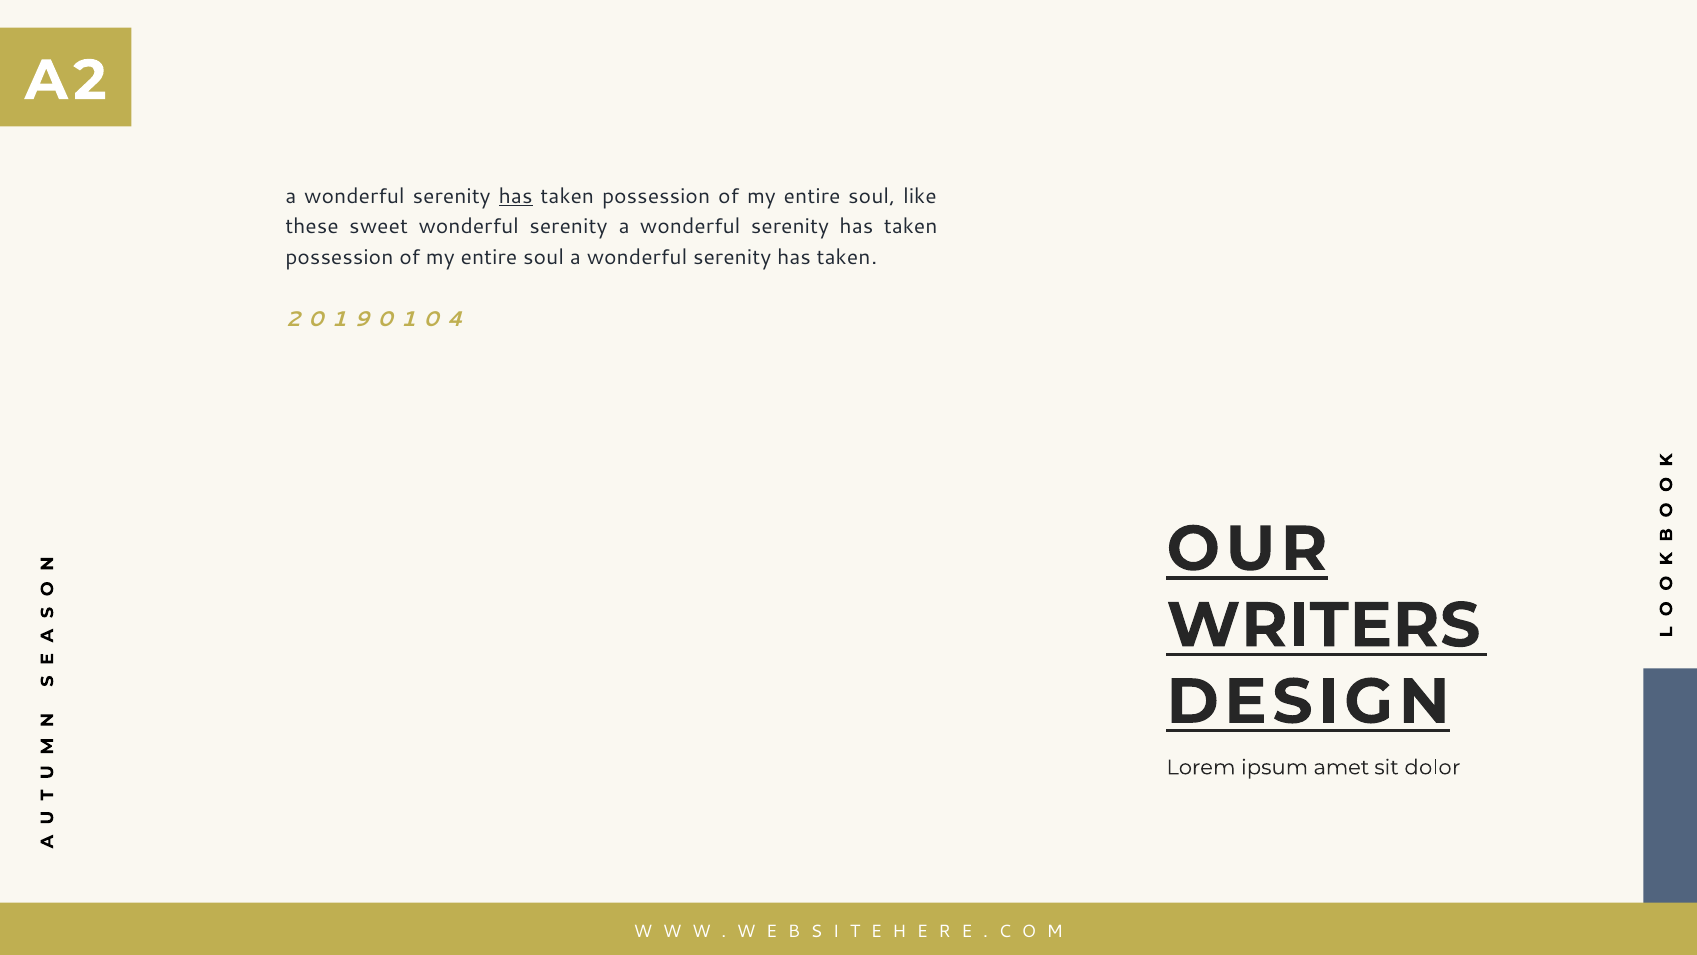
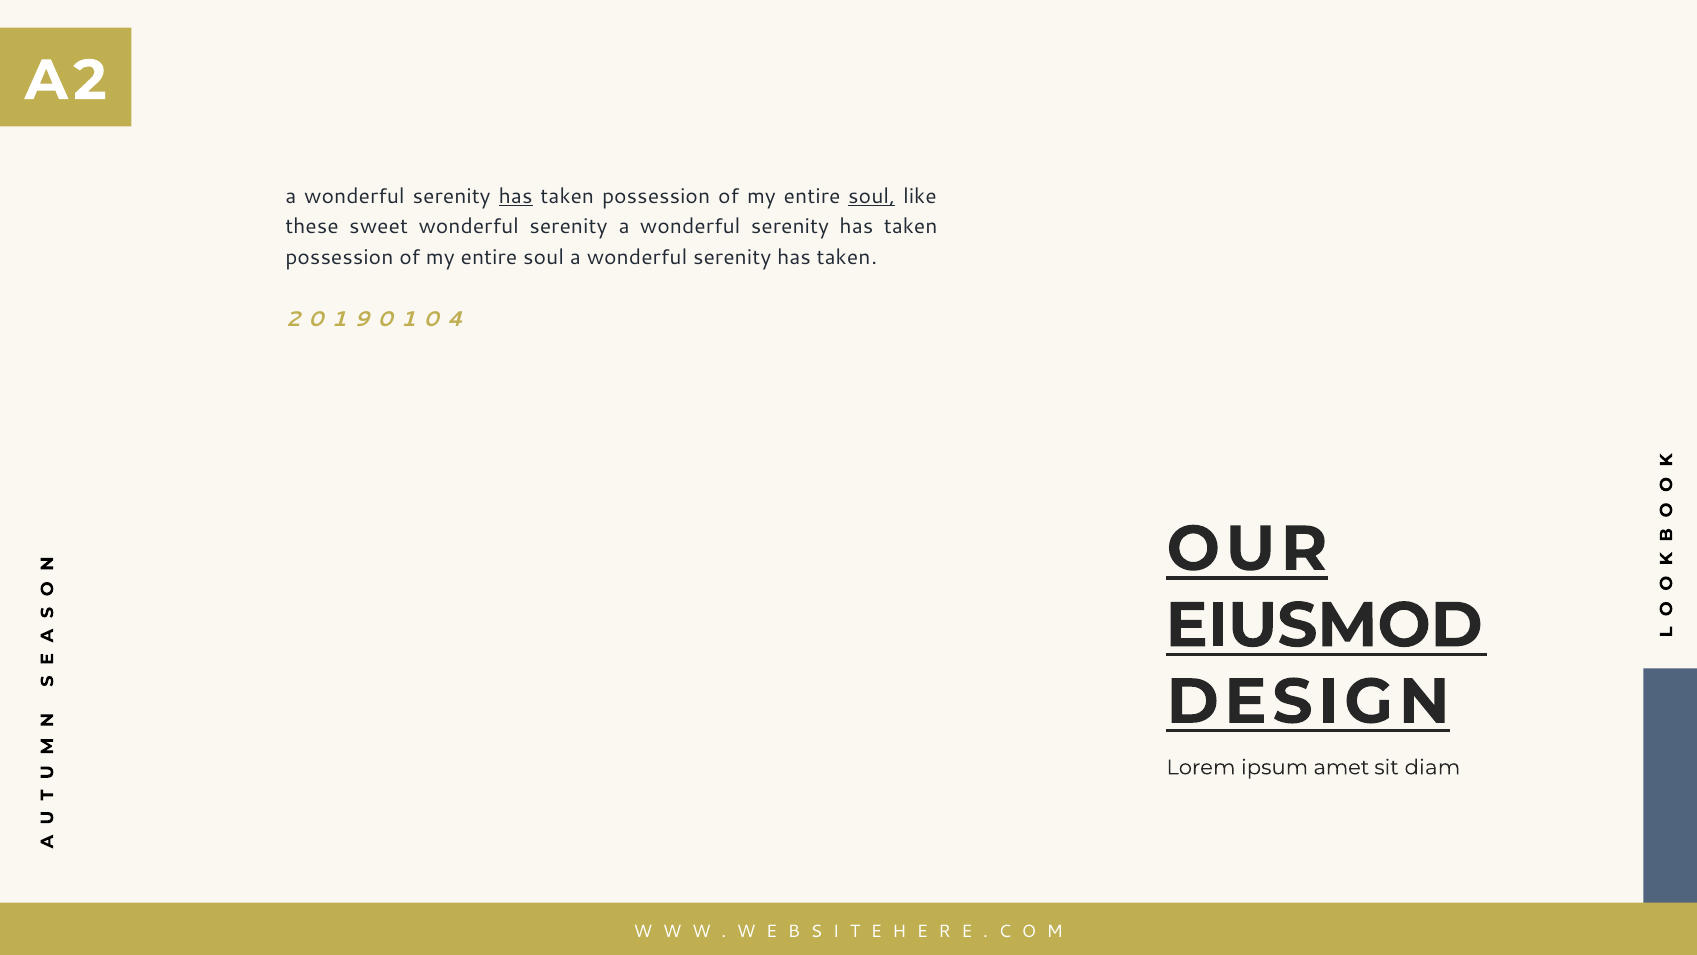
soul at (872, 196) underline: none -> present
WRITERS: WRITERS -> EIUSMOD
dolor: dolor -> diam
